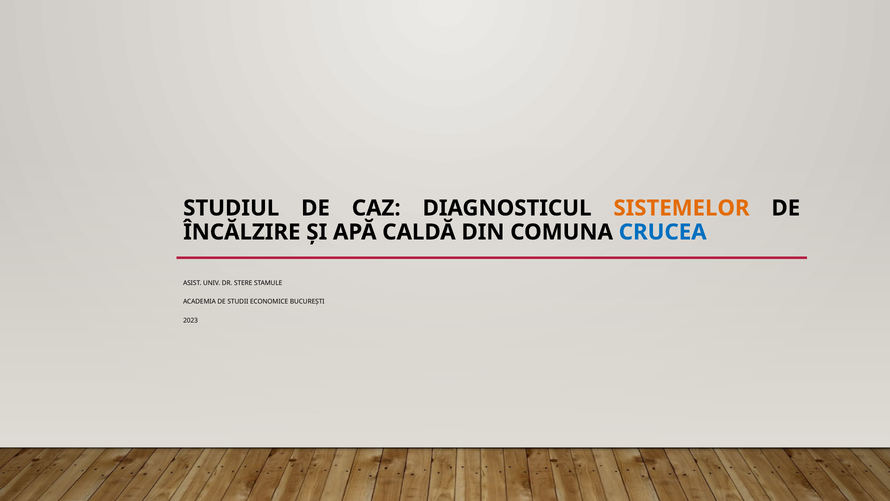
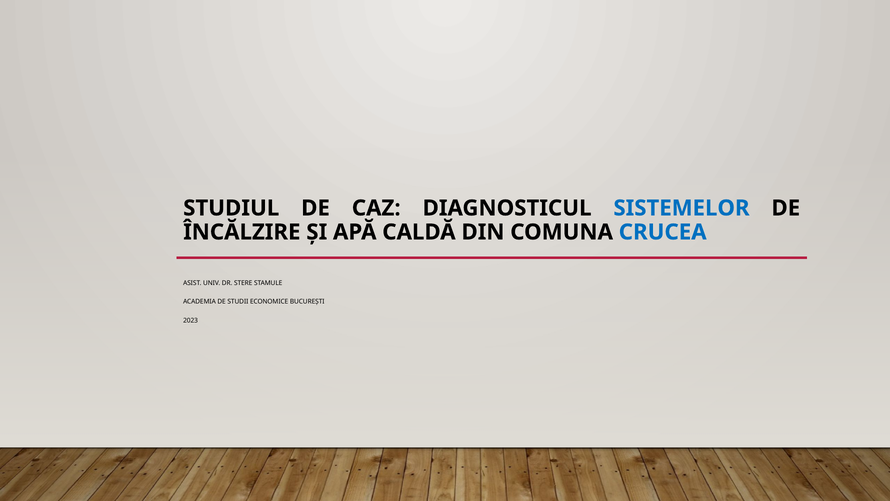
SISTEMELOR colour: orange -> blue
